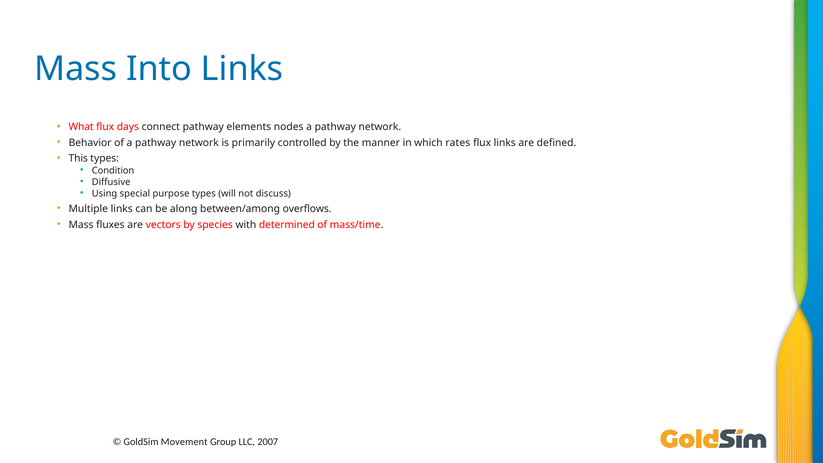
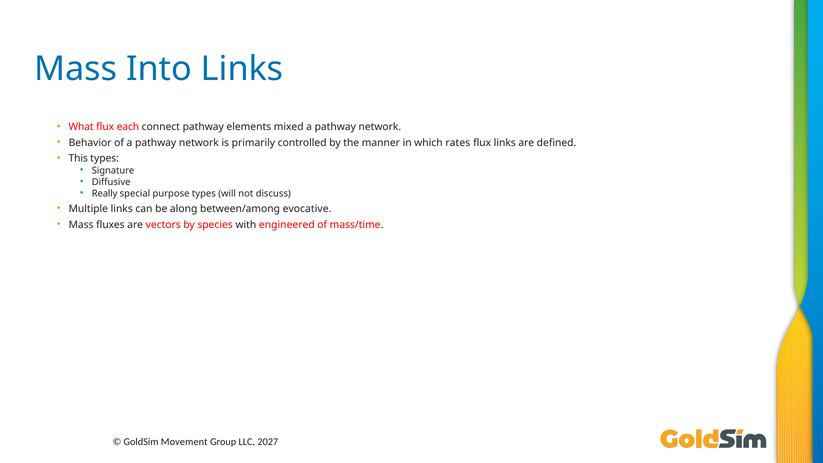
days: days -> each
nodes: nodes -> mixed
Condition: Condition -> Signature
Using: Using -> Really
overflows: overflows -> evocative
determined: determined -> engineered
2007: 2007 -> 2027
